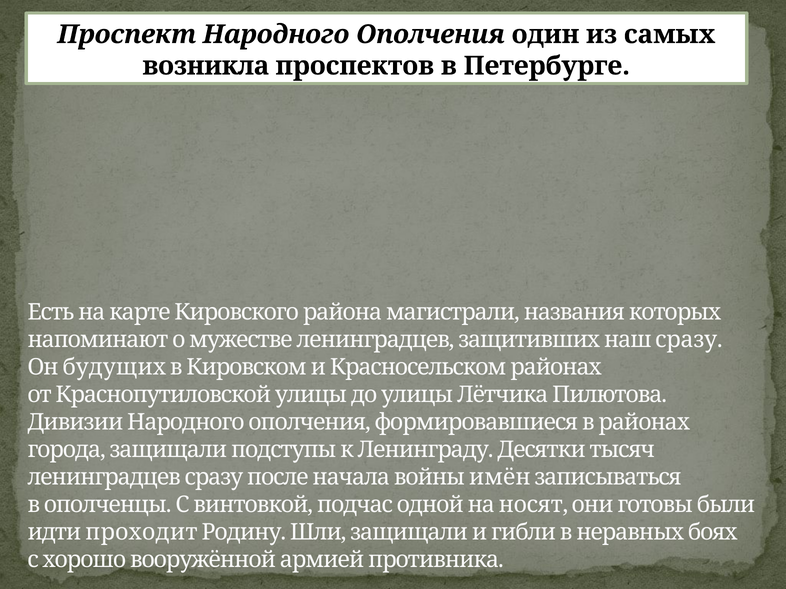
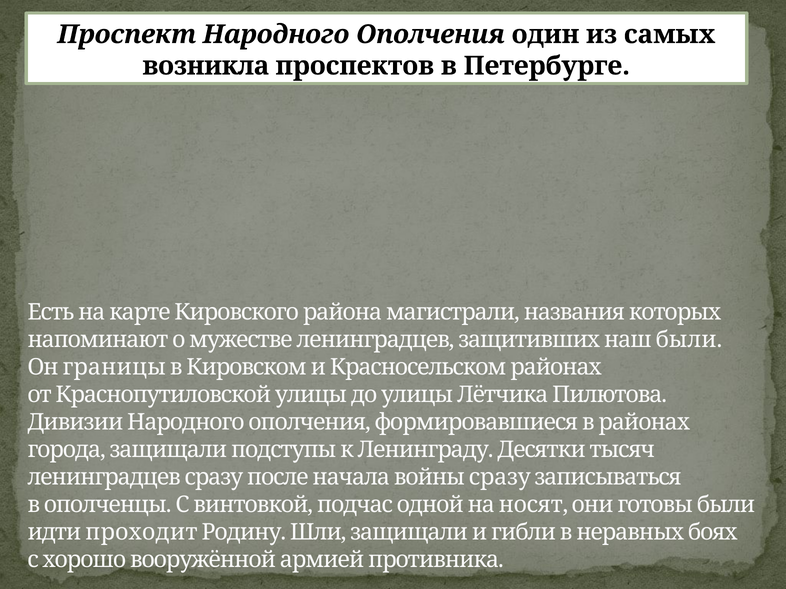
наш сразу: сразу -> были
будущих: будущих -> границы
войны имён: имён -> сразу
